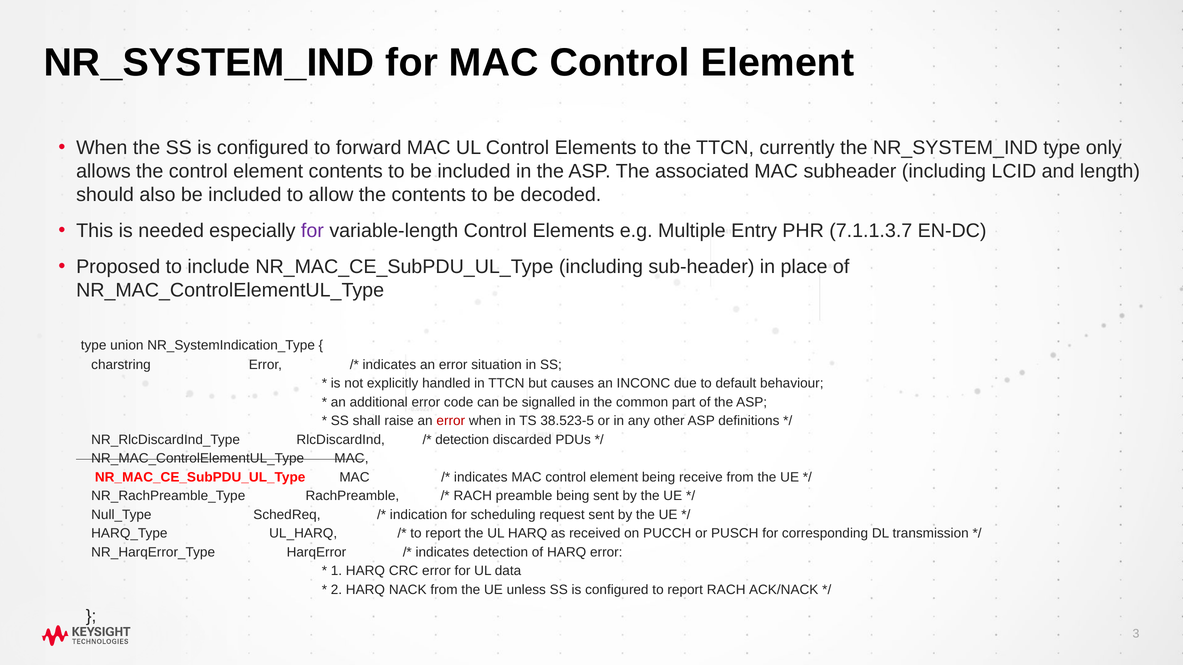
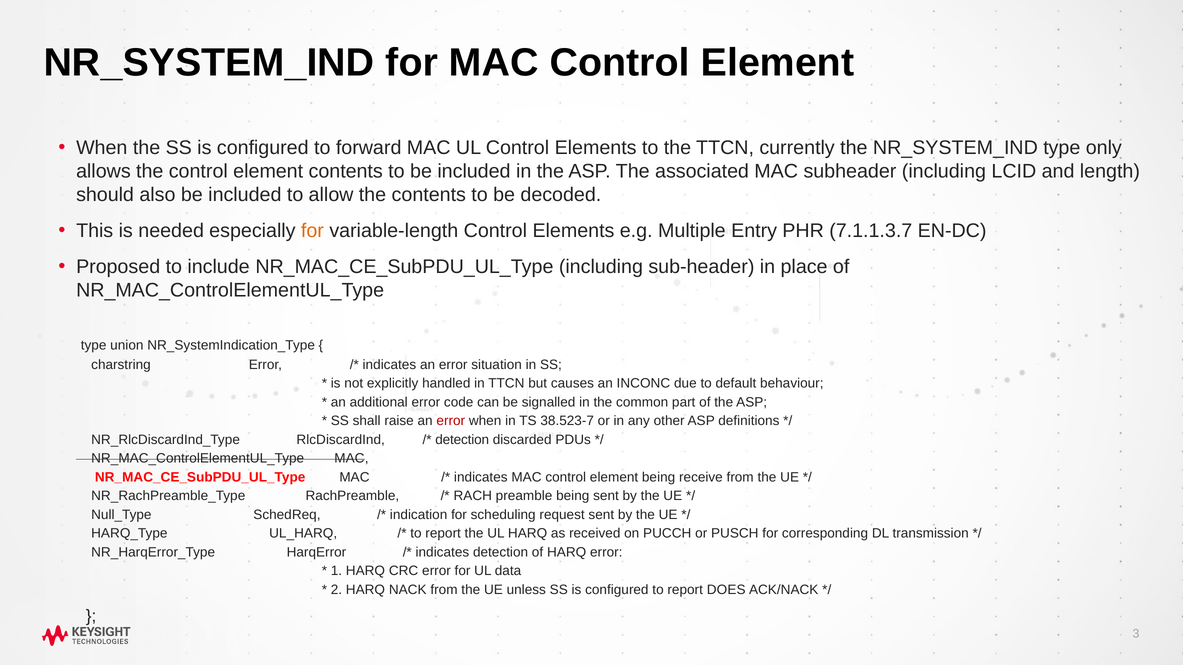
for at (312, 231) colour: purple -> orange
38.523-5: 38.523-5 -> 38.523-7
report RACH: RACH -> DOES
